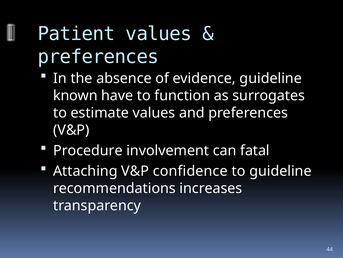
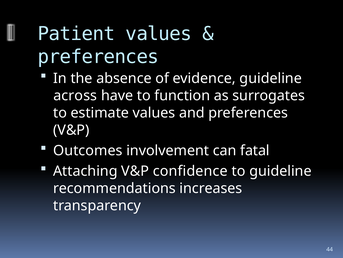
known: known -> across
Procedure: Procedure -> Outcomes
